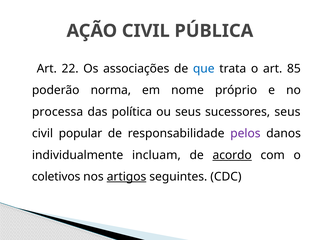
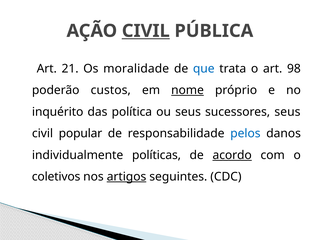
CIVIL at (146, 31) underline: none -> present
22: 22 -> 21
associações: associações -> moralidade
85: 85 -> 98
norma: norma -> custos
nome underline: none -> present
processa: processa -> inquérito
pelos colour: purple -> blue
incluam: incluam -> políticas
